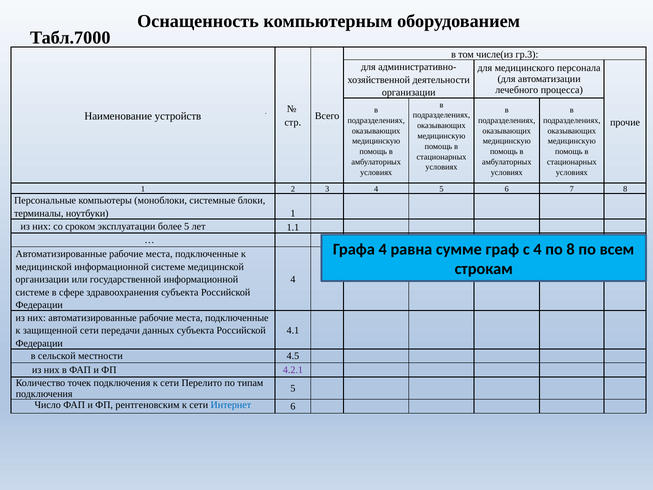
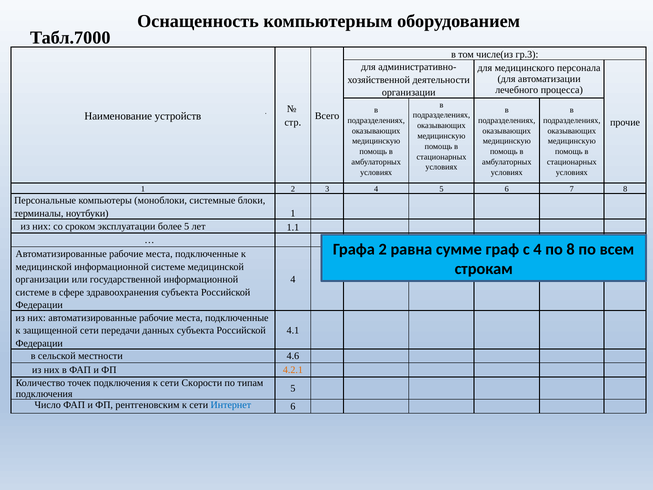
Графа 4: 4 -> 2
4.5: 4.5 -> 4.6
4.2.1 colour: purple -> orange
Перелито: Перелито -> Скорости
